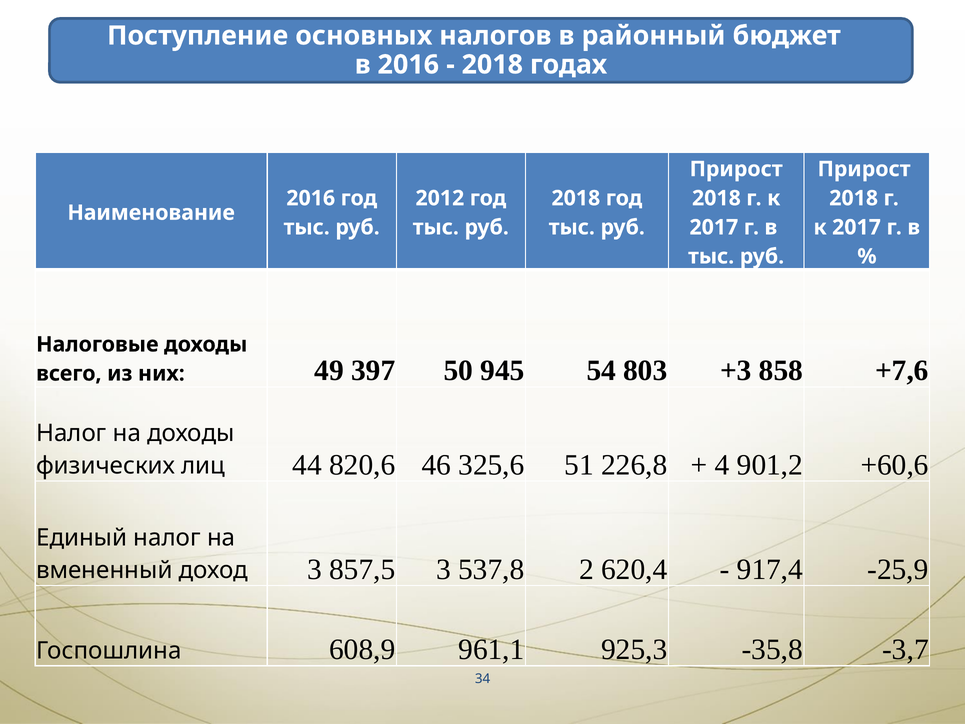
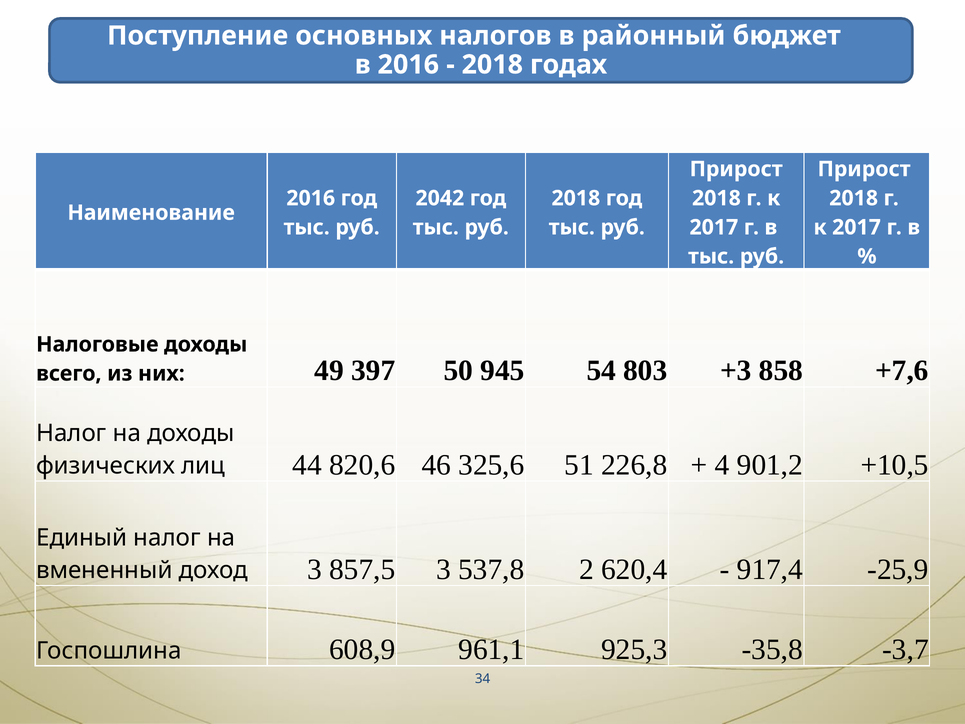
2012: 2012 -> 2042
+60,6: +60,6 -> +10,5
